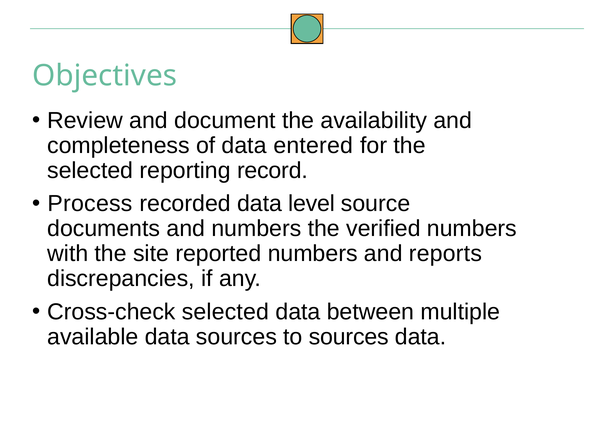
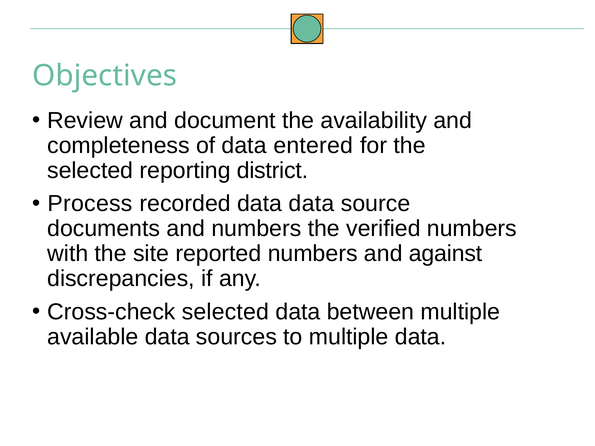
record: record -> district
data level: level -> data
reports: reports -> against
to sources: sources -> multiple
